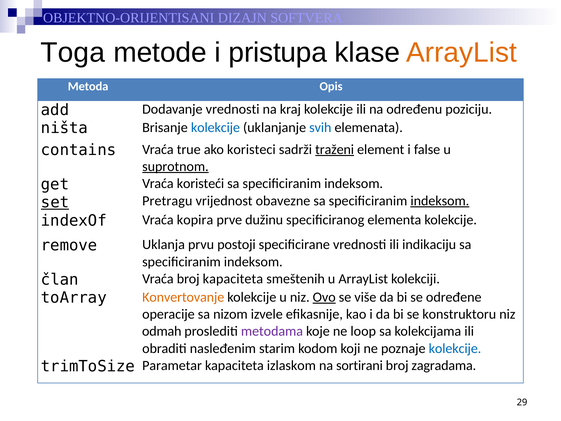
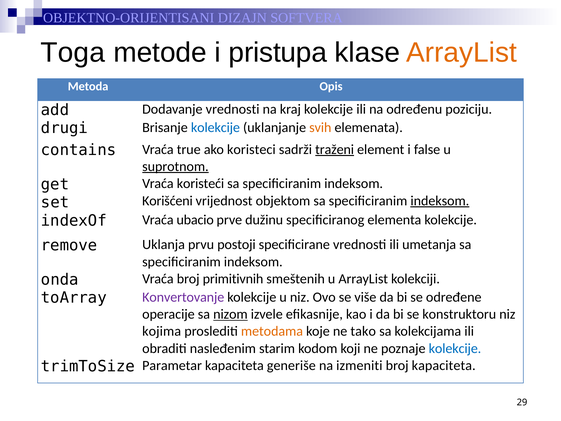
ništa: ništa -> drugi
svih colour: blue -> orange
Pretragu: Pretragu -> Korišćeni
obavezne: obavezne -> objektom
set underline: present -> none
kopira: kopira -> ubacio
indikaciju: indikaciju -> umetanja
član: član -> onda
broj kapaciteta: kapaciteta -> primitivnih
Konvertovanje colour: orange -> purple
Ovo underline: present -> none
nizom underline: none -> present
odmah: odmah -> kojima
metodama colour: purple -> orange
loop: loop -> tako
izlaskom: izlaskom -> generiše
sortirani: sortirani -> izmeniti
broj zagradama: zagradama -> kapaciteta
